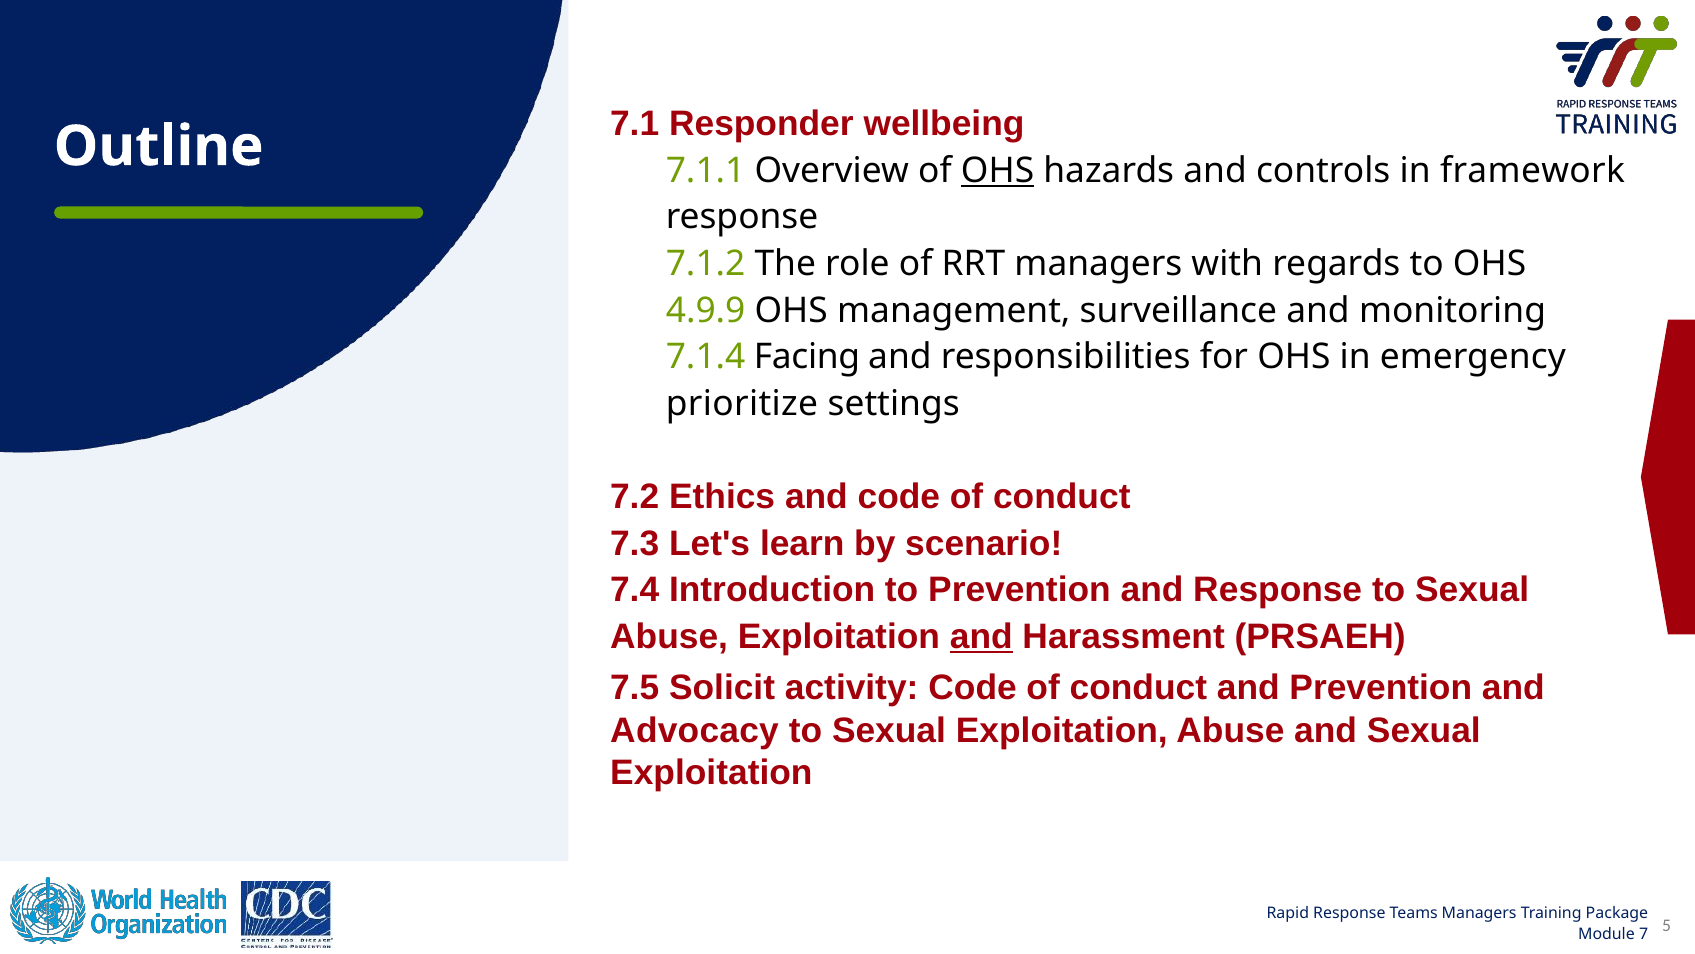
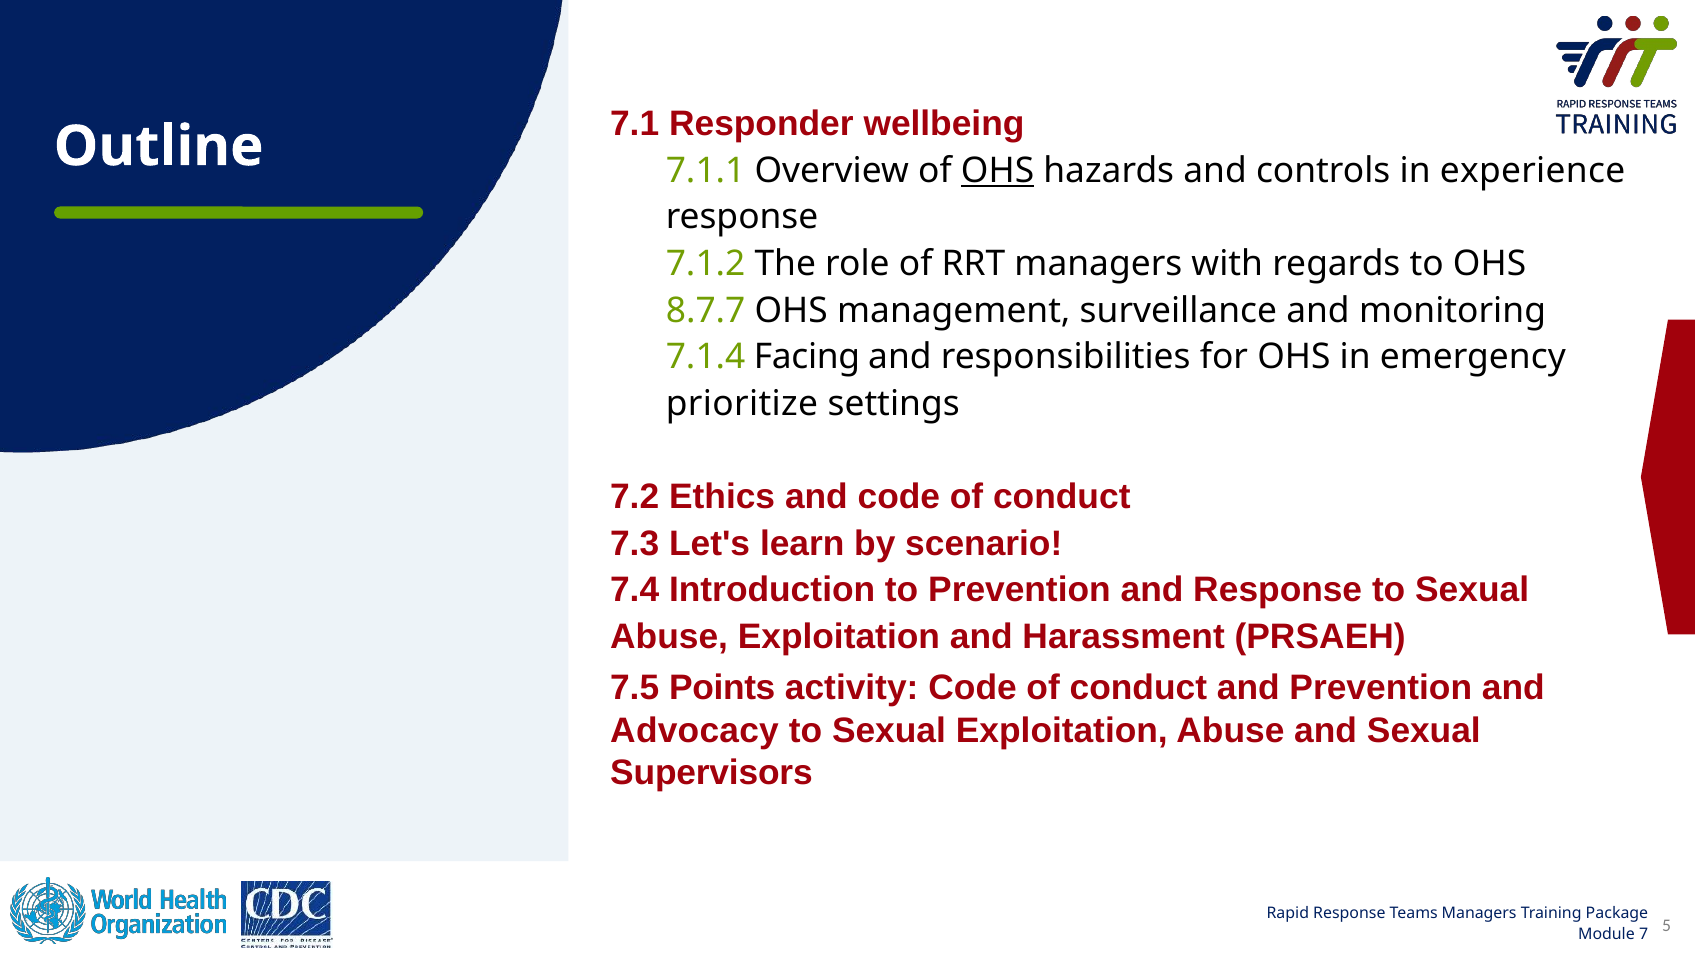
framework: framework -> experience
4.9.9: 4.9.9 -> 8.7.7
and at (981, 636) underline: present -> none
Solicit: Solicit -> Points
Exploitation at (711, 772): Exploitation -> Supervisors
